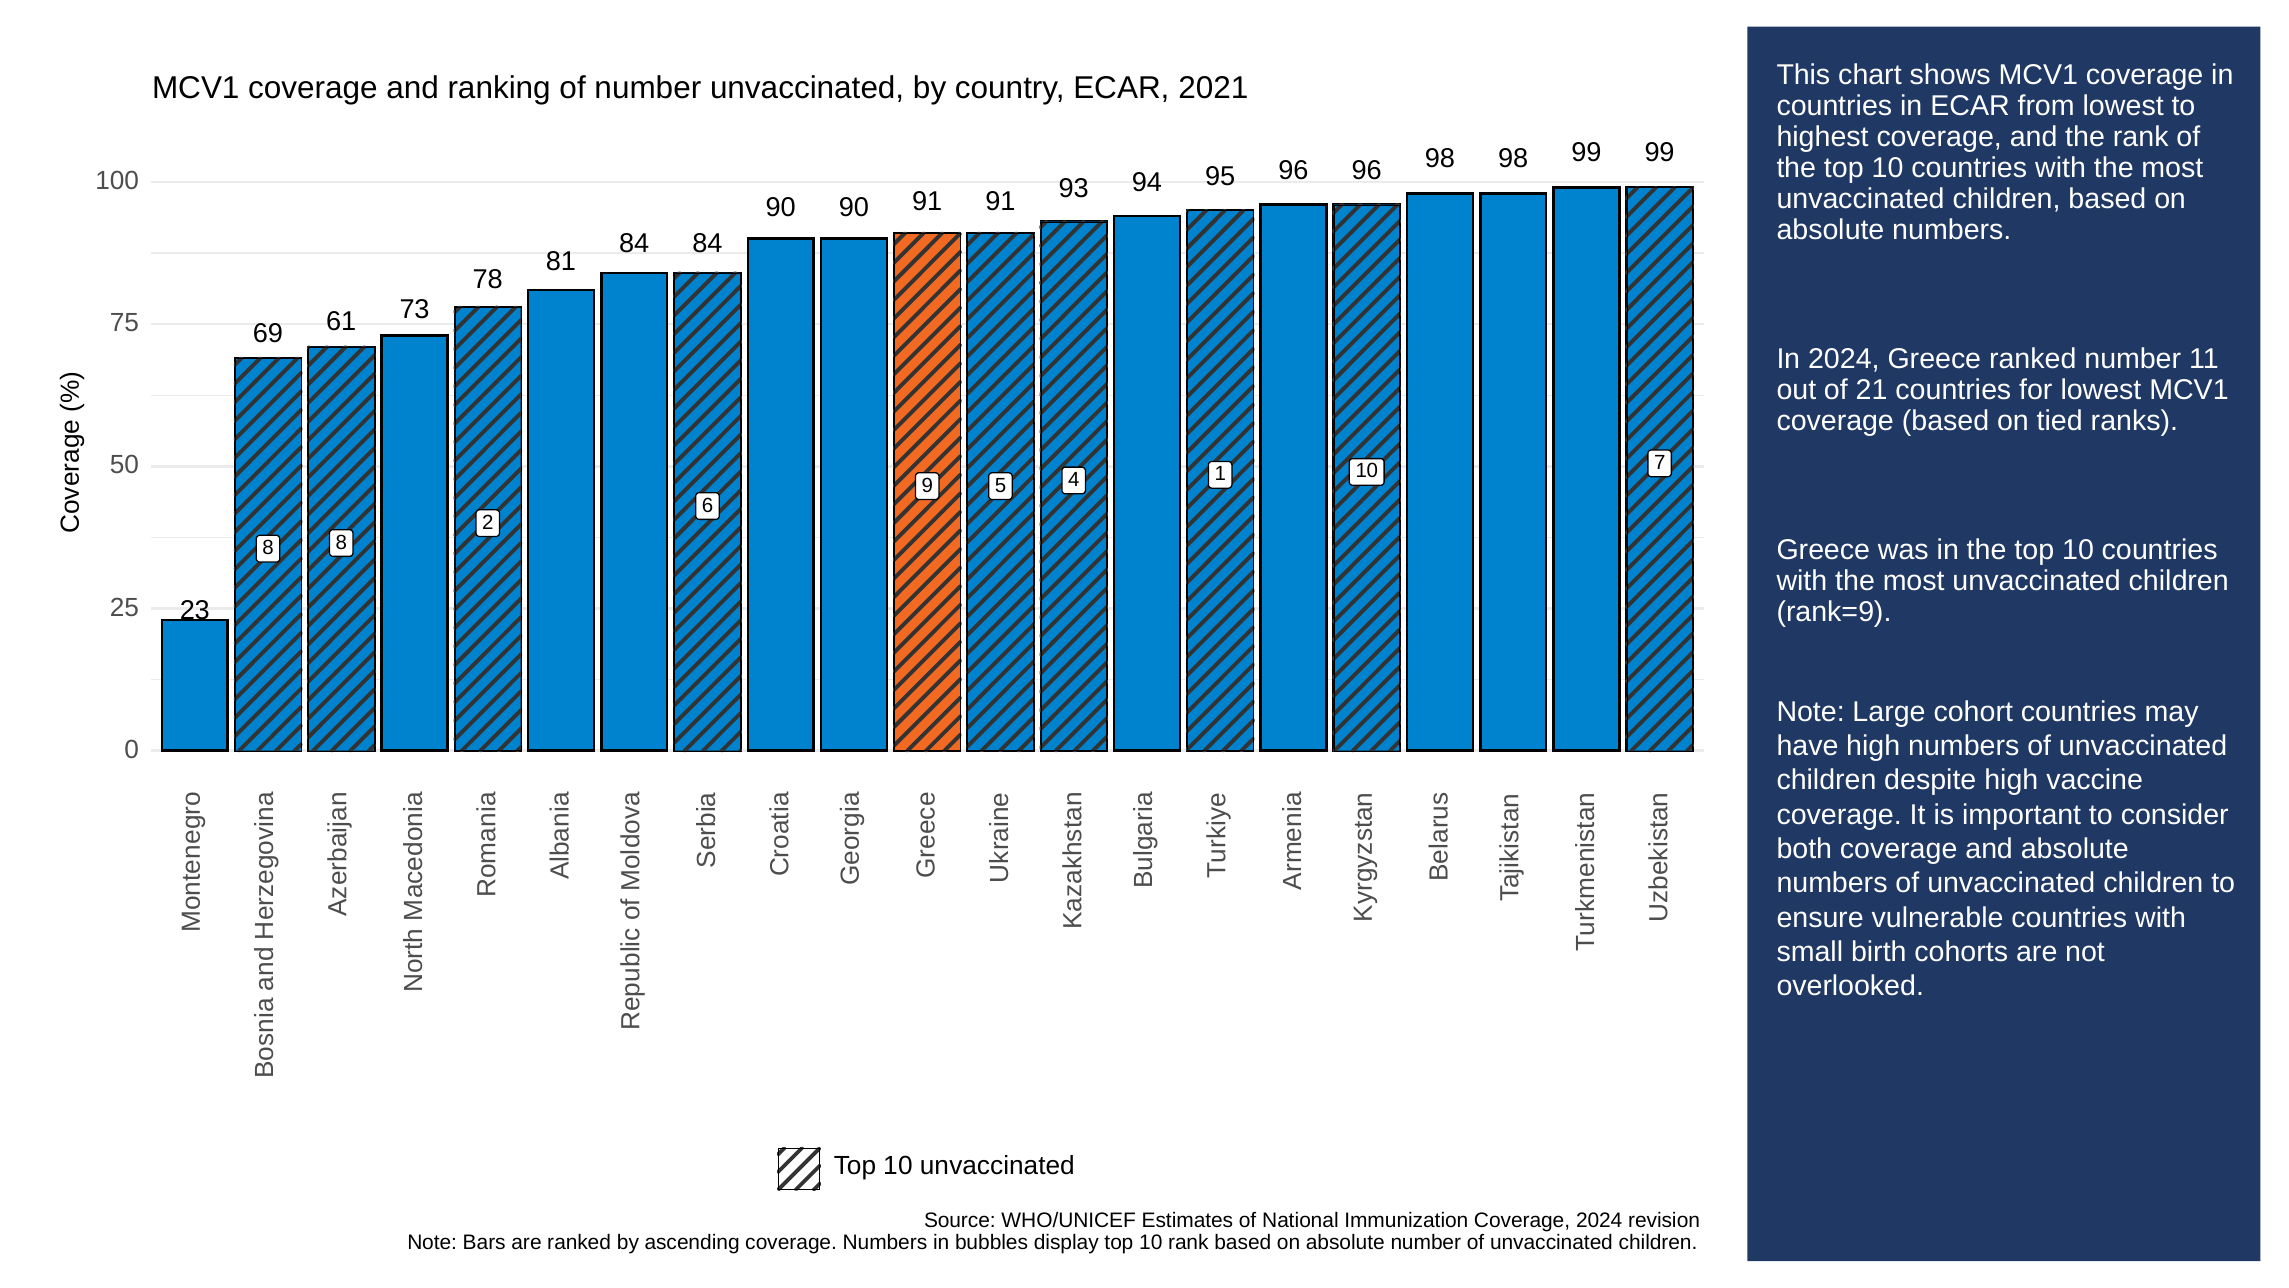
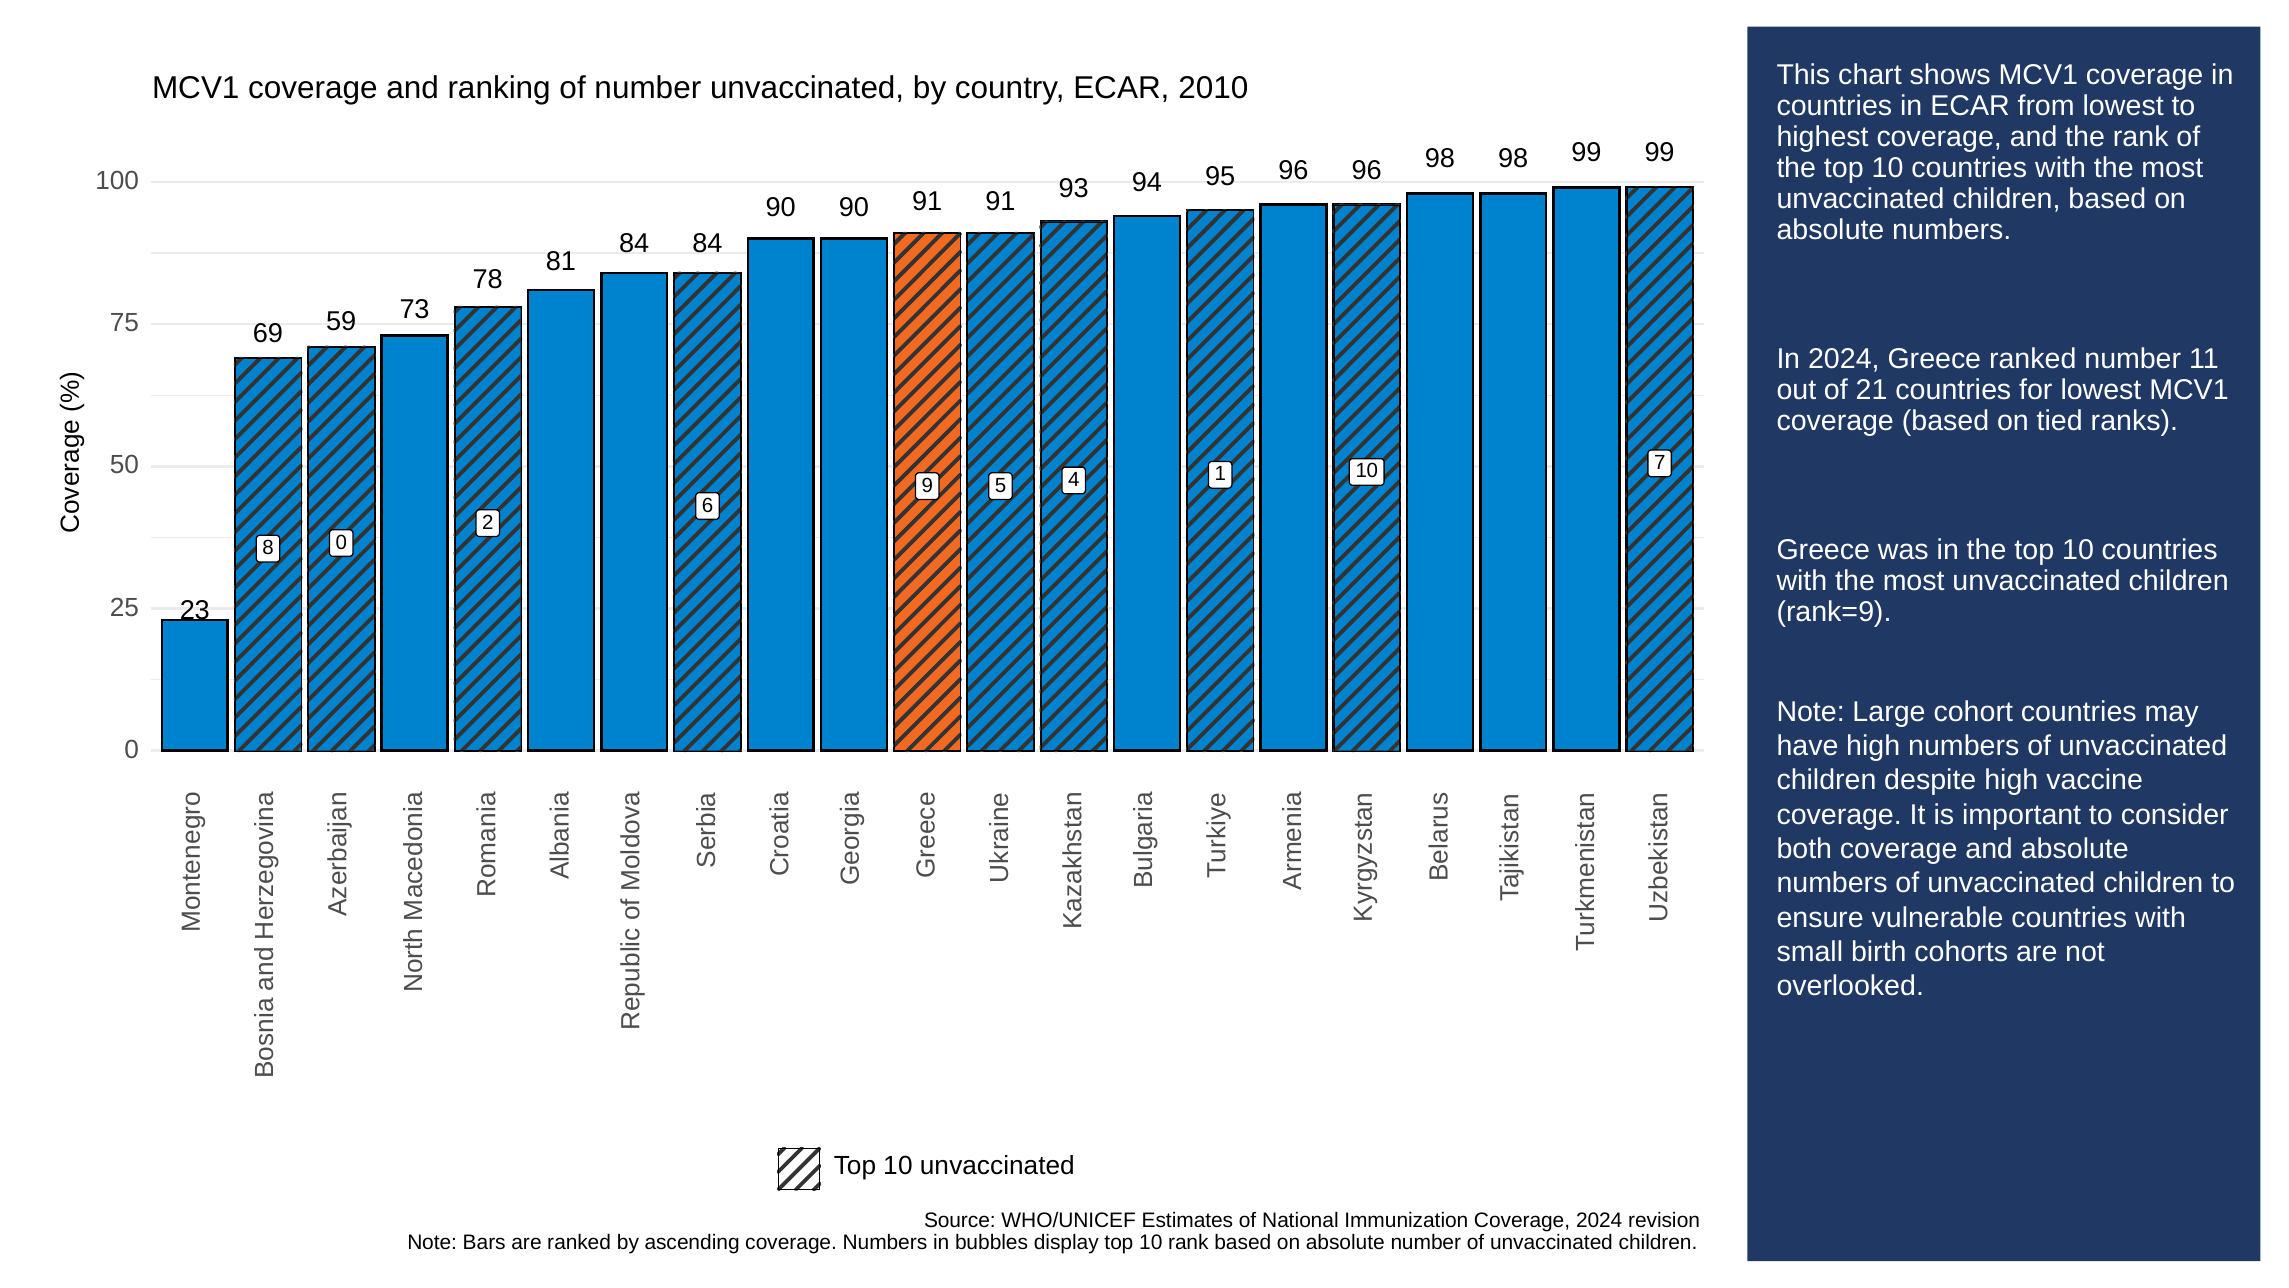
2021: 2021 -> 2010
61: 61 -> 59
8 8: 8 -> 0
